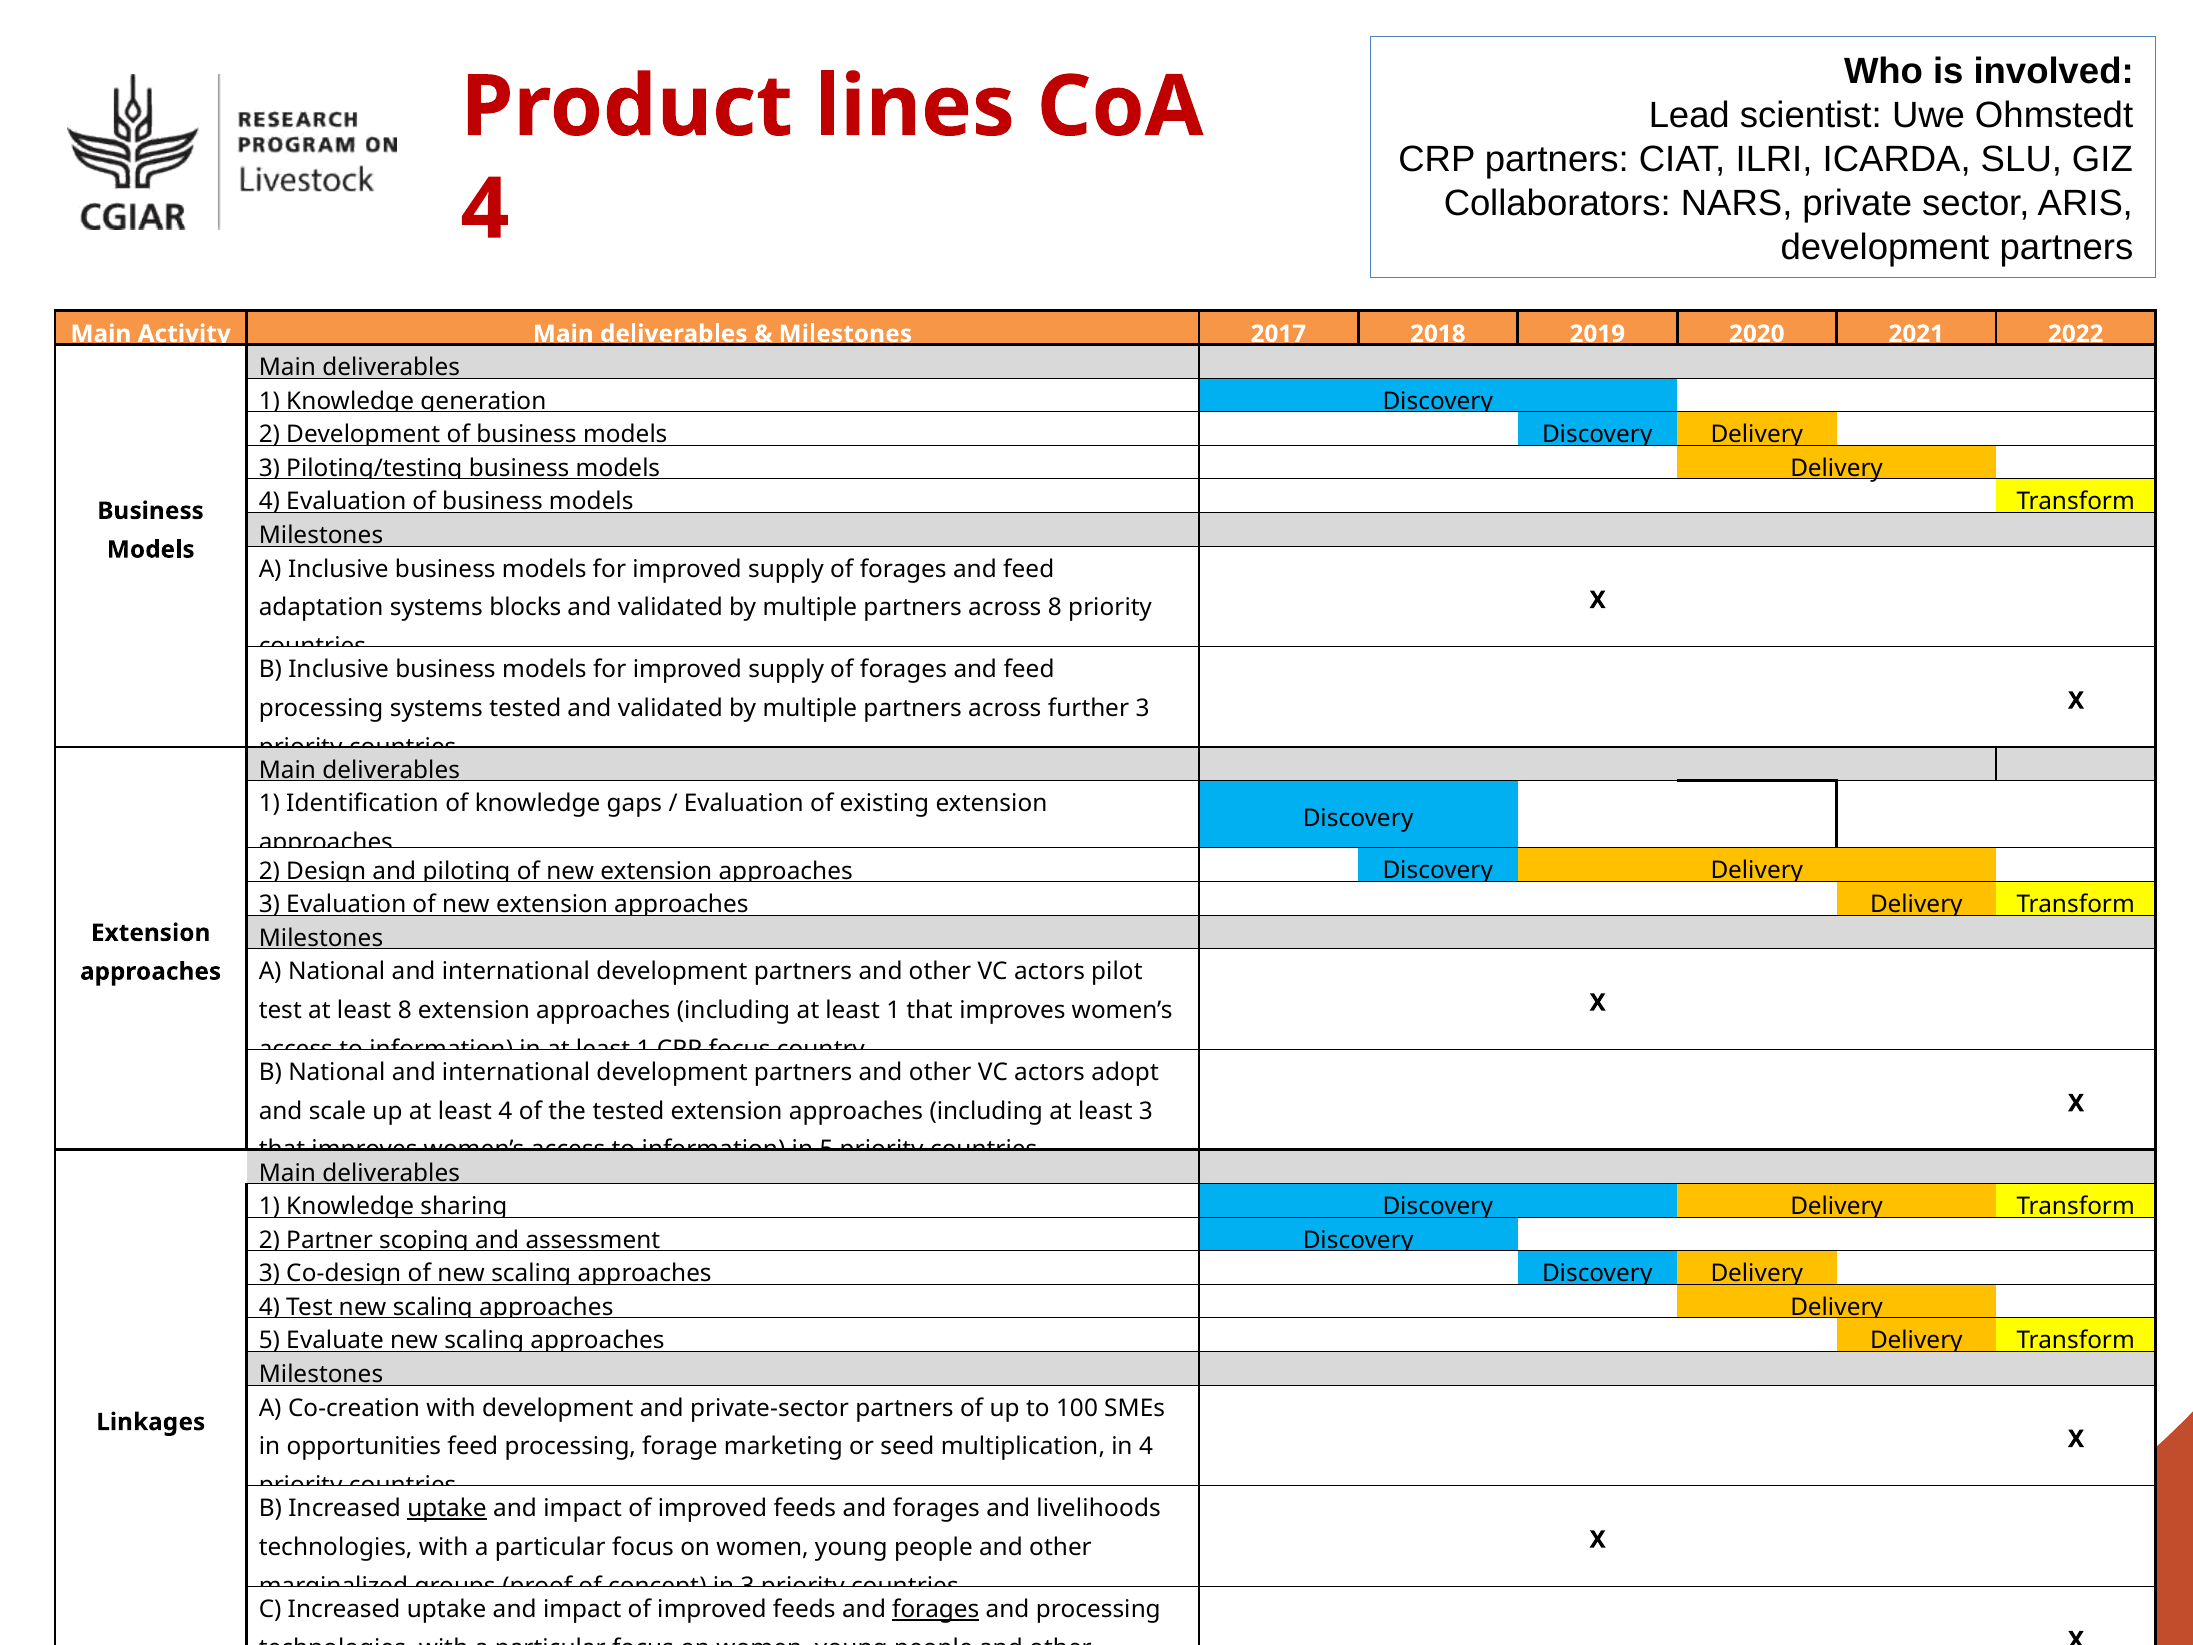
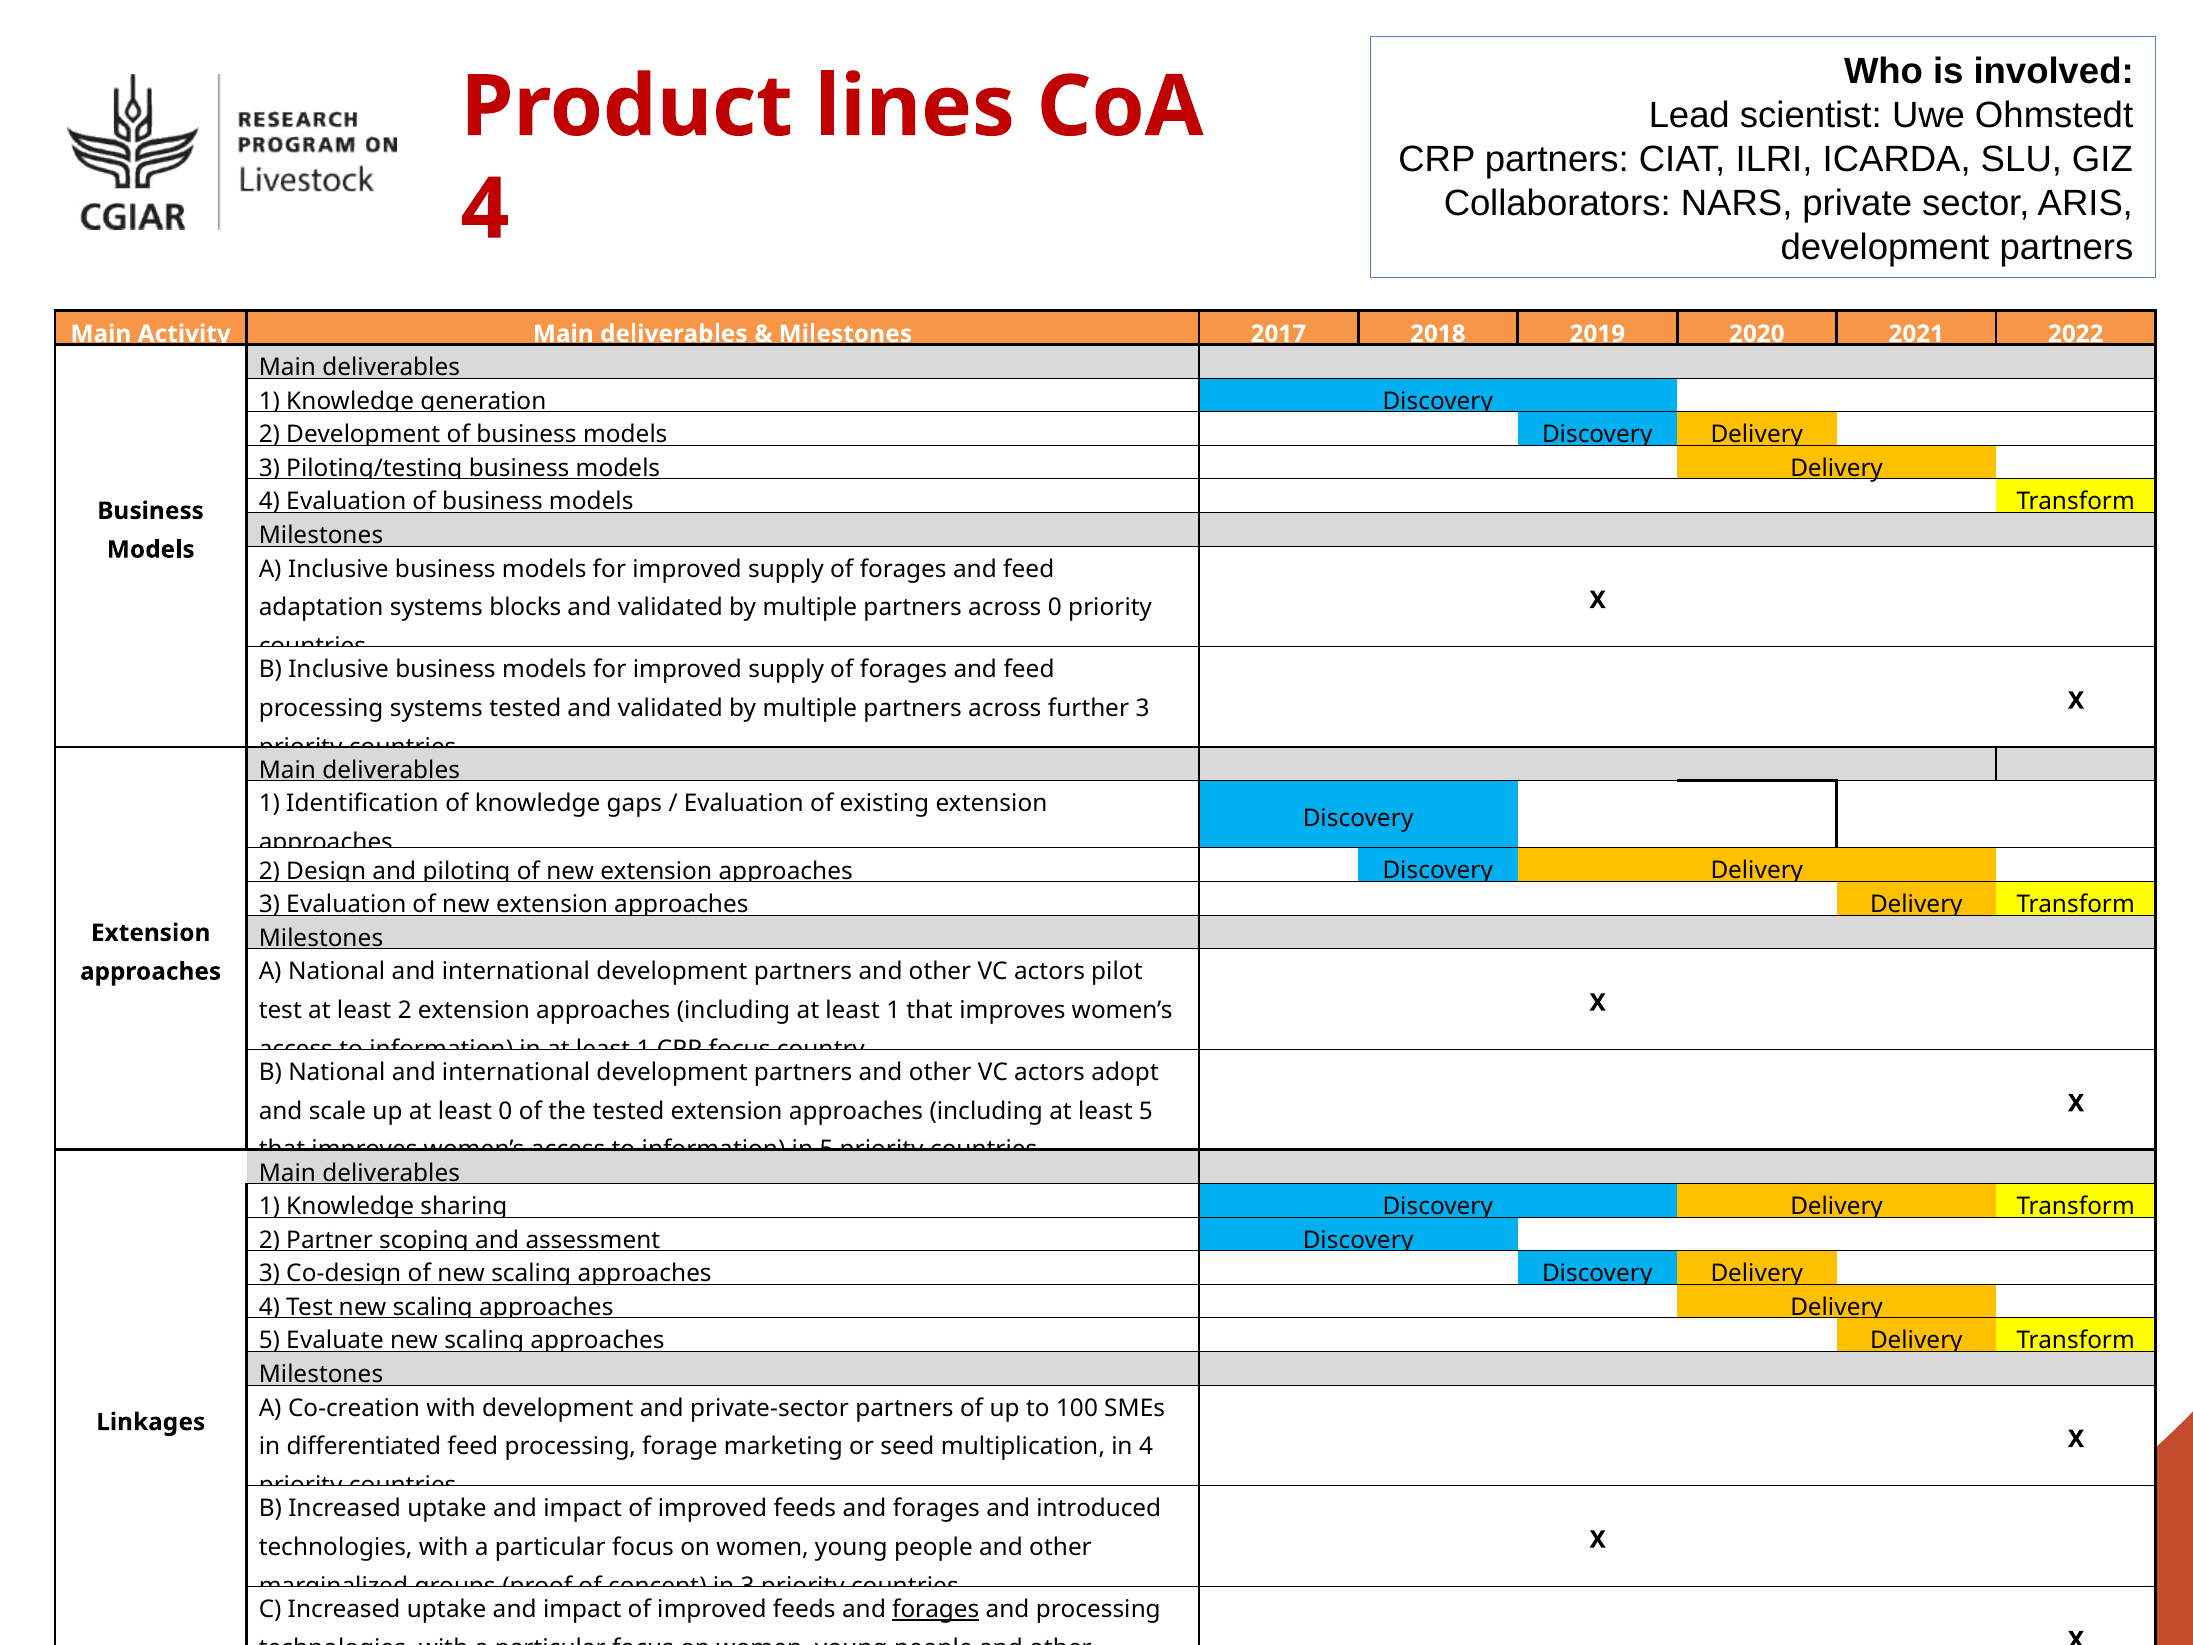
across 8: 8 -> 0
least 8: 8 -> 2
least 4: 4 -> 0
least 3: 3 -> 5
opportunities: opportunities -> differentiated
uptake at (447, 1509) underline: present -> none
livelihoods: livelihoods -> introduced
